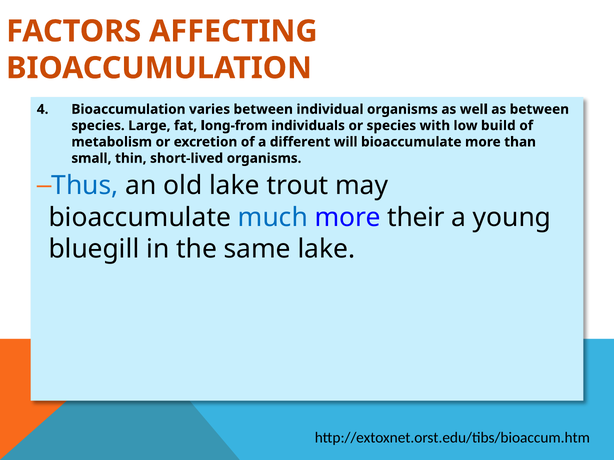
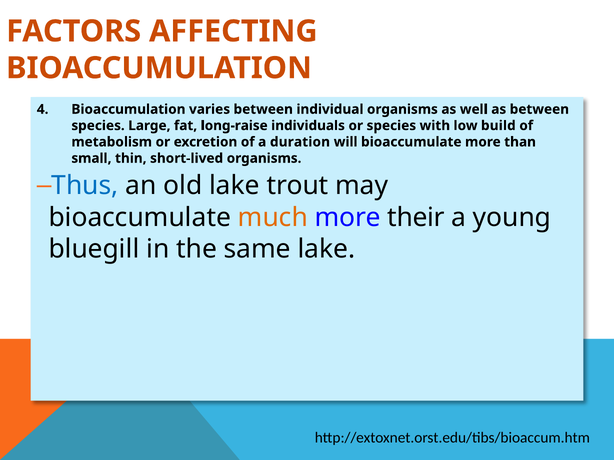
long-from: long-from -> long-raise
different: different -> duration
much colour: blue -> orange
